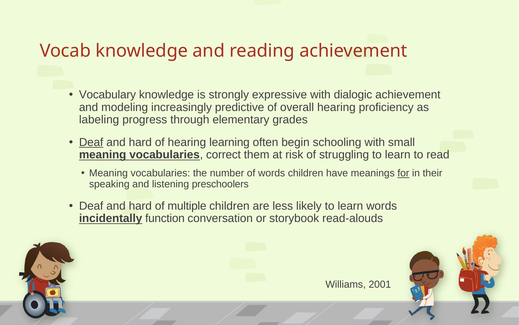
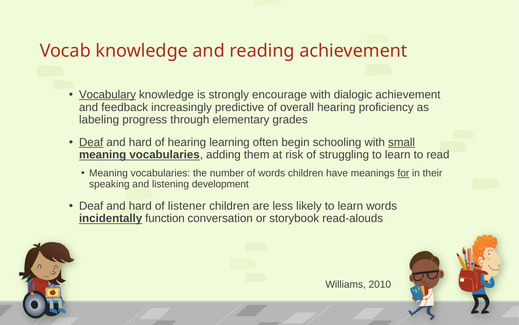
Vocabulary underline: none -> present
expressive: expressive -> encourage
modeling: modeling -> feedback
small underline: none -> present
correct: correct -> adding
preschoolers: preschoolers -> development
multiple: multiple -> listener
2001: 2001 -> 2010
